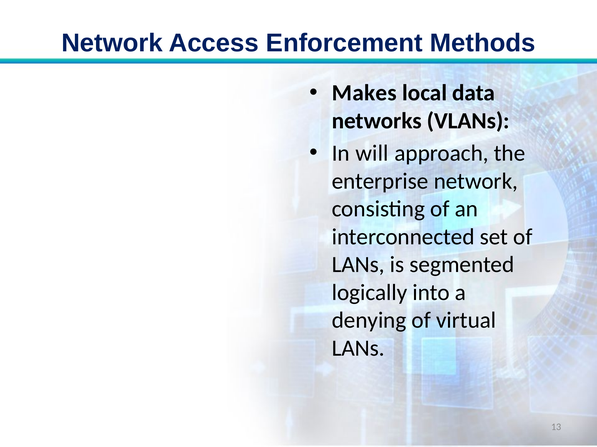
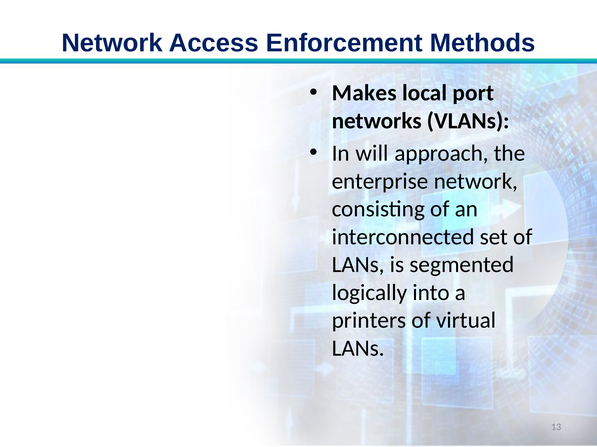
data: data -> port
denying: denying -> printers
